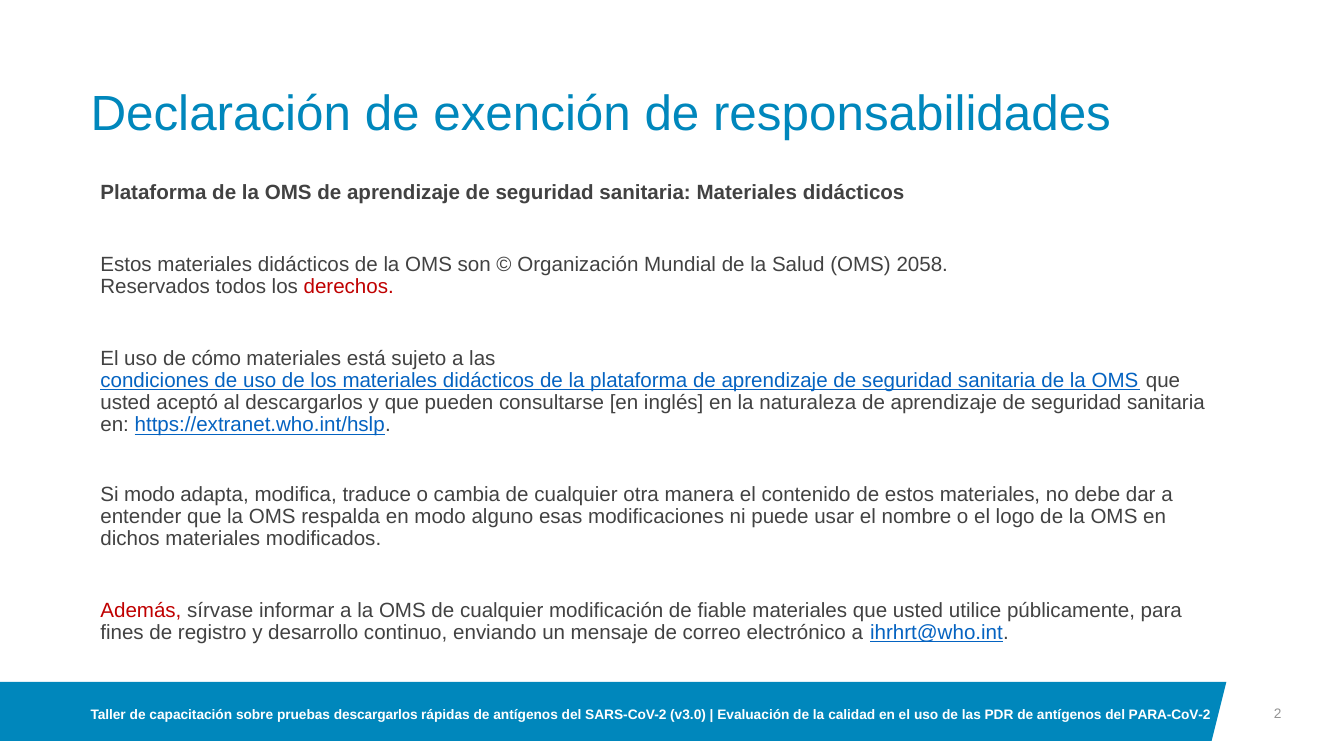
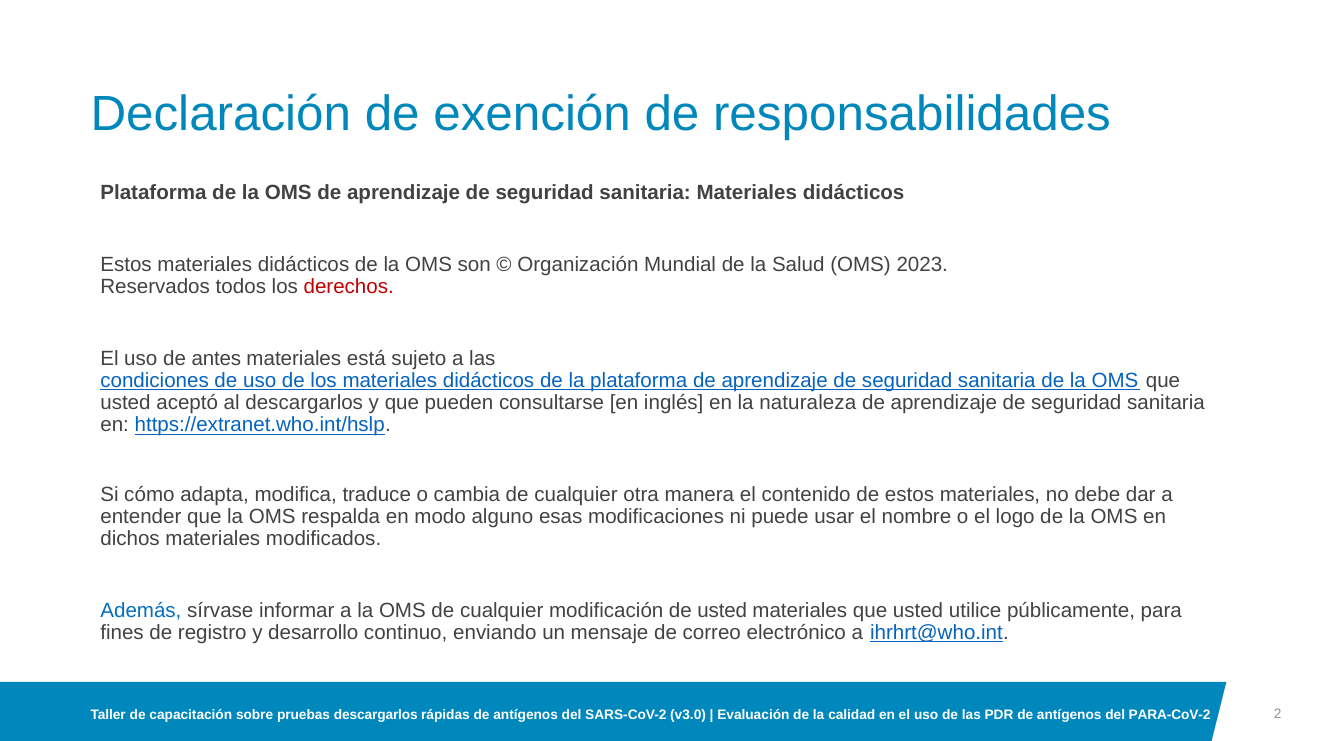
2058: 2058 -> 2023
cómo: cómo -> antes
Si modo: modo -> cómo
Además colour: red -> blue
de fiable: fiable -> usted
